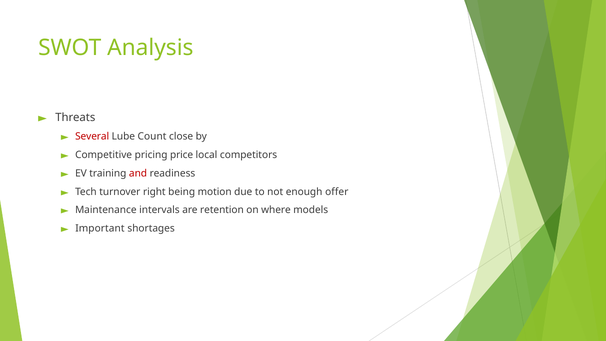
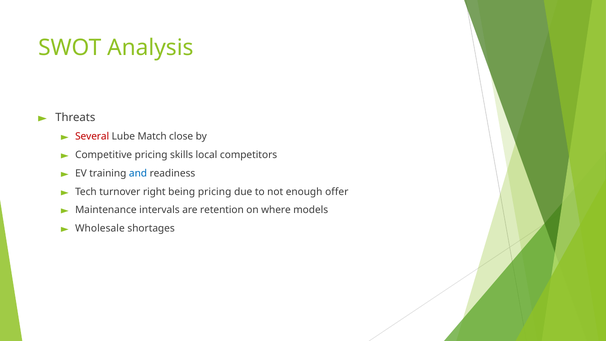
Count: Count -> Match
price: price -> skills
and colour: red -> blue
being motion: motion -> pricing
Important: Important -> Wholesale
